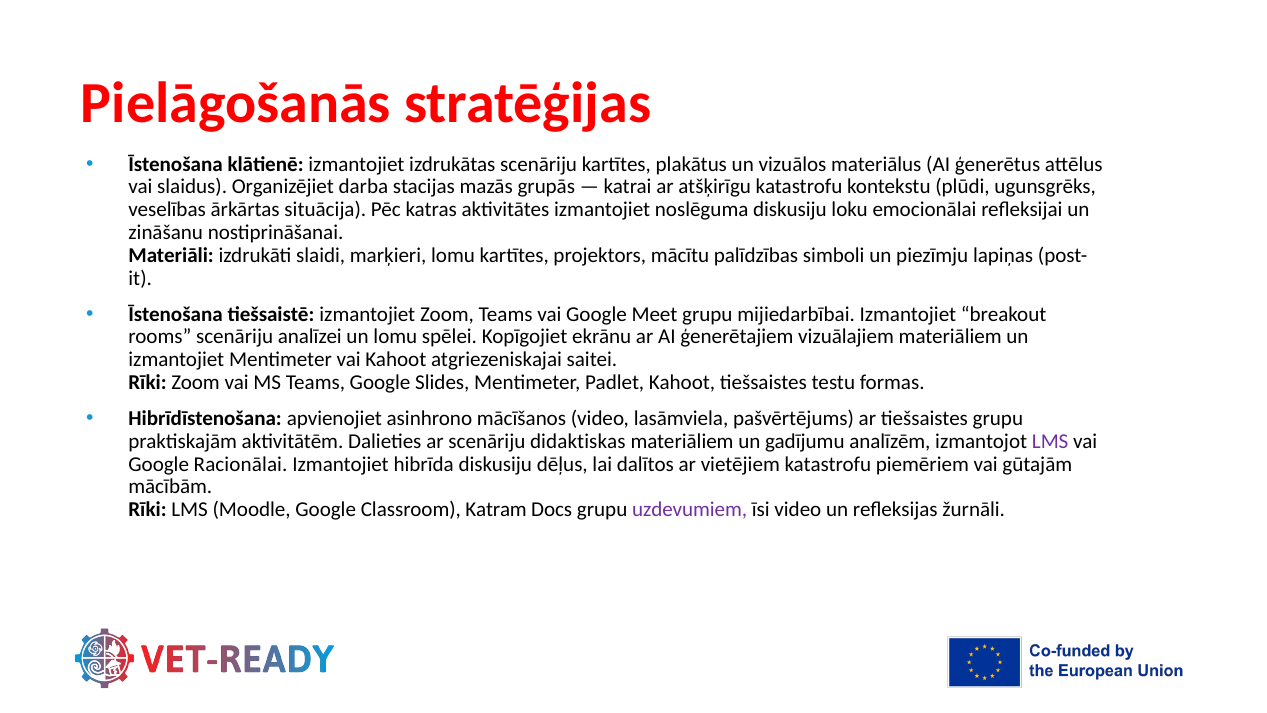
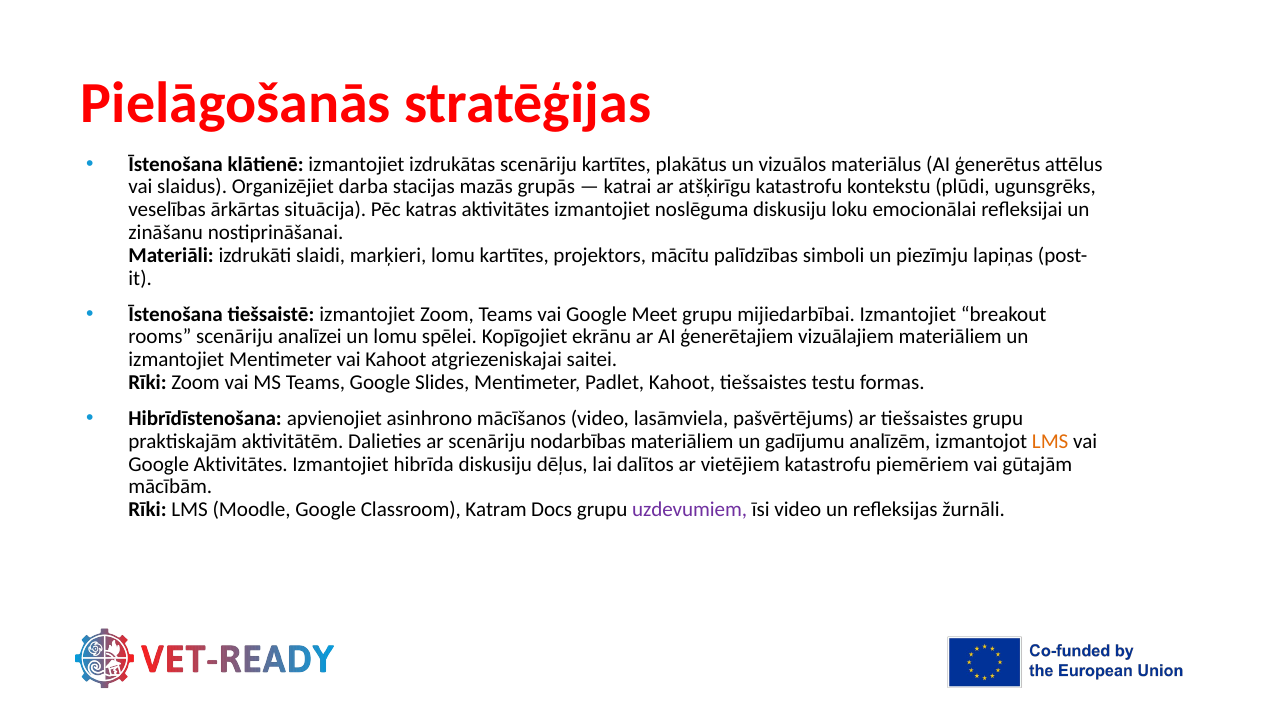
didaktiskas: didaktiskas -> nodarbības
LMS at (1050, 441) colour: purple -> orange
Google Racionālai: Racionālai -> Aktivitātes
